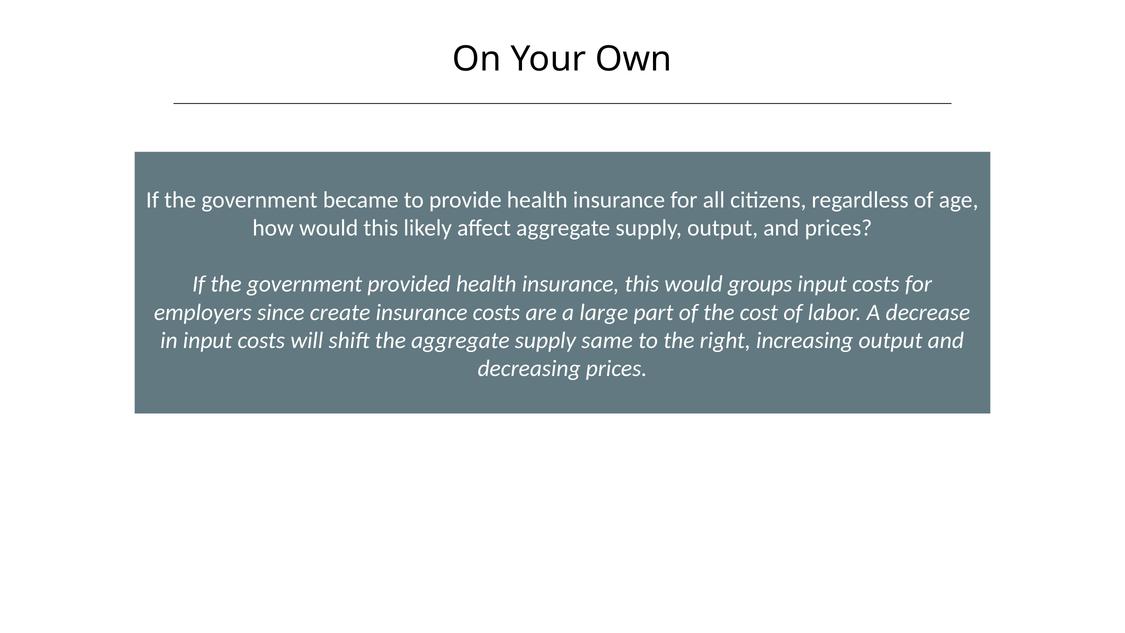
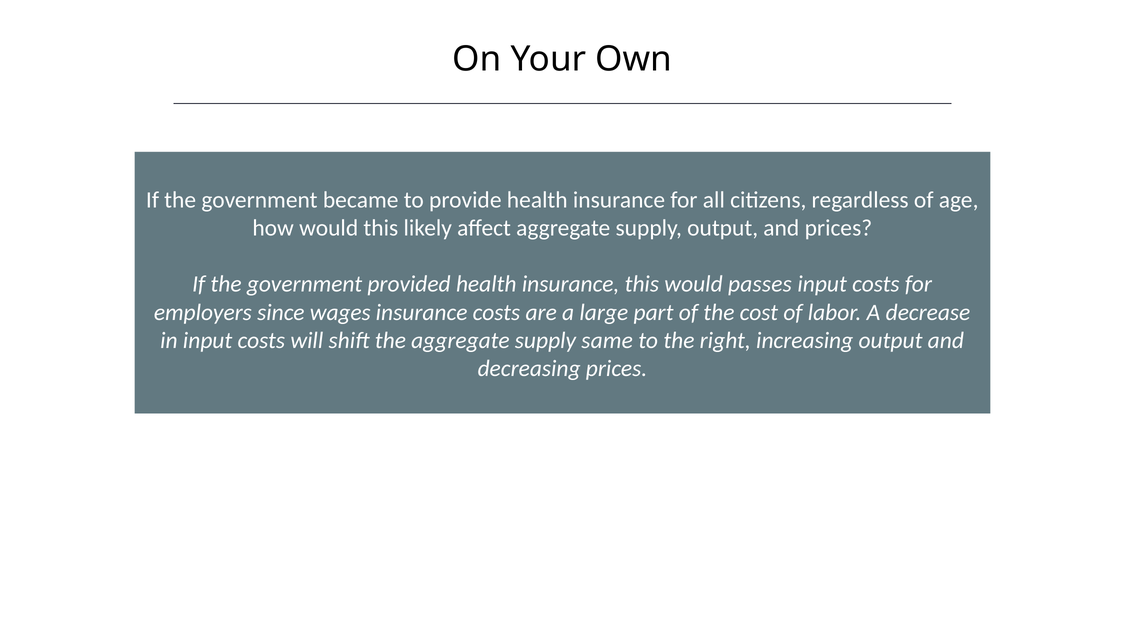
groups: groups -> passes
create: create -> wages
